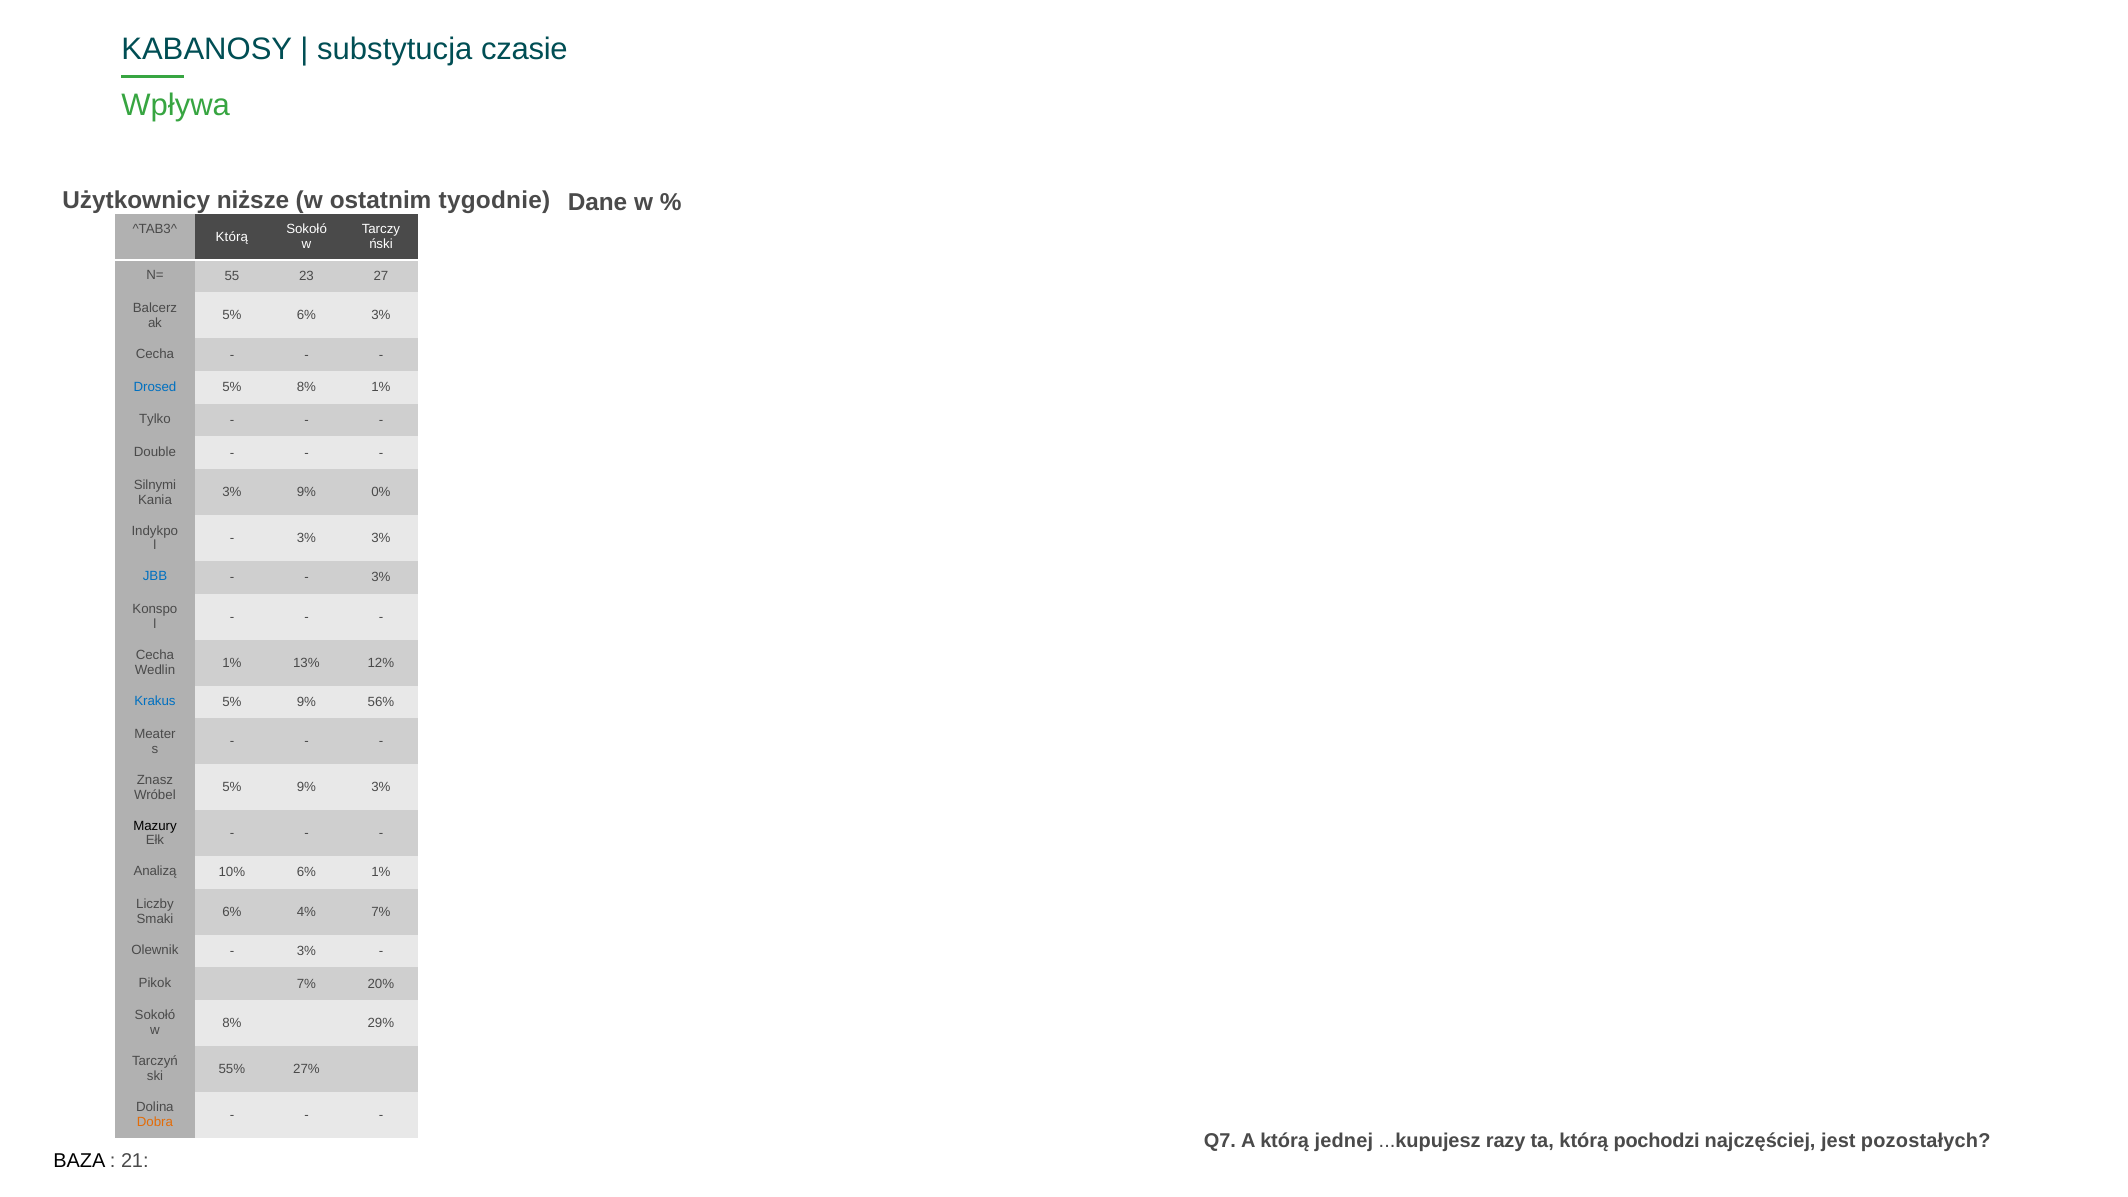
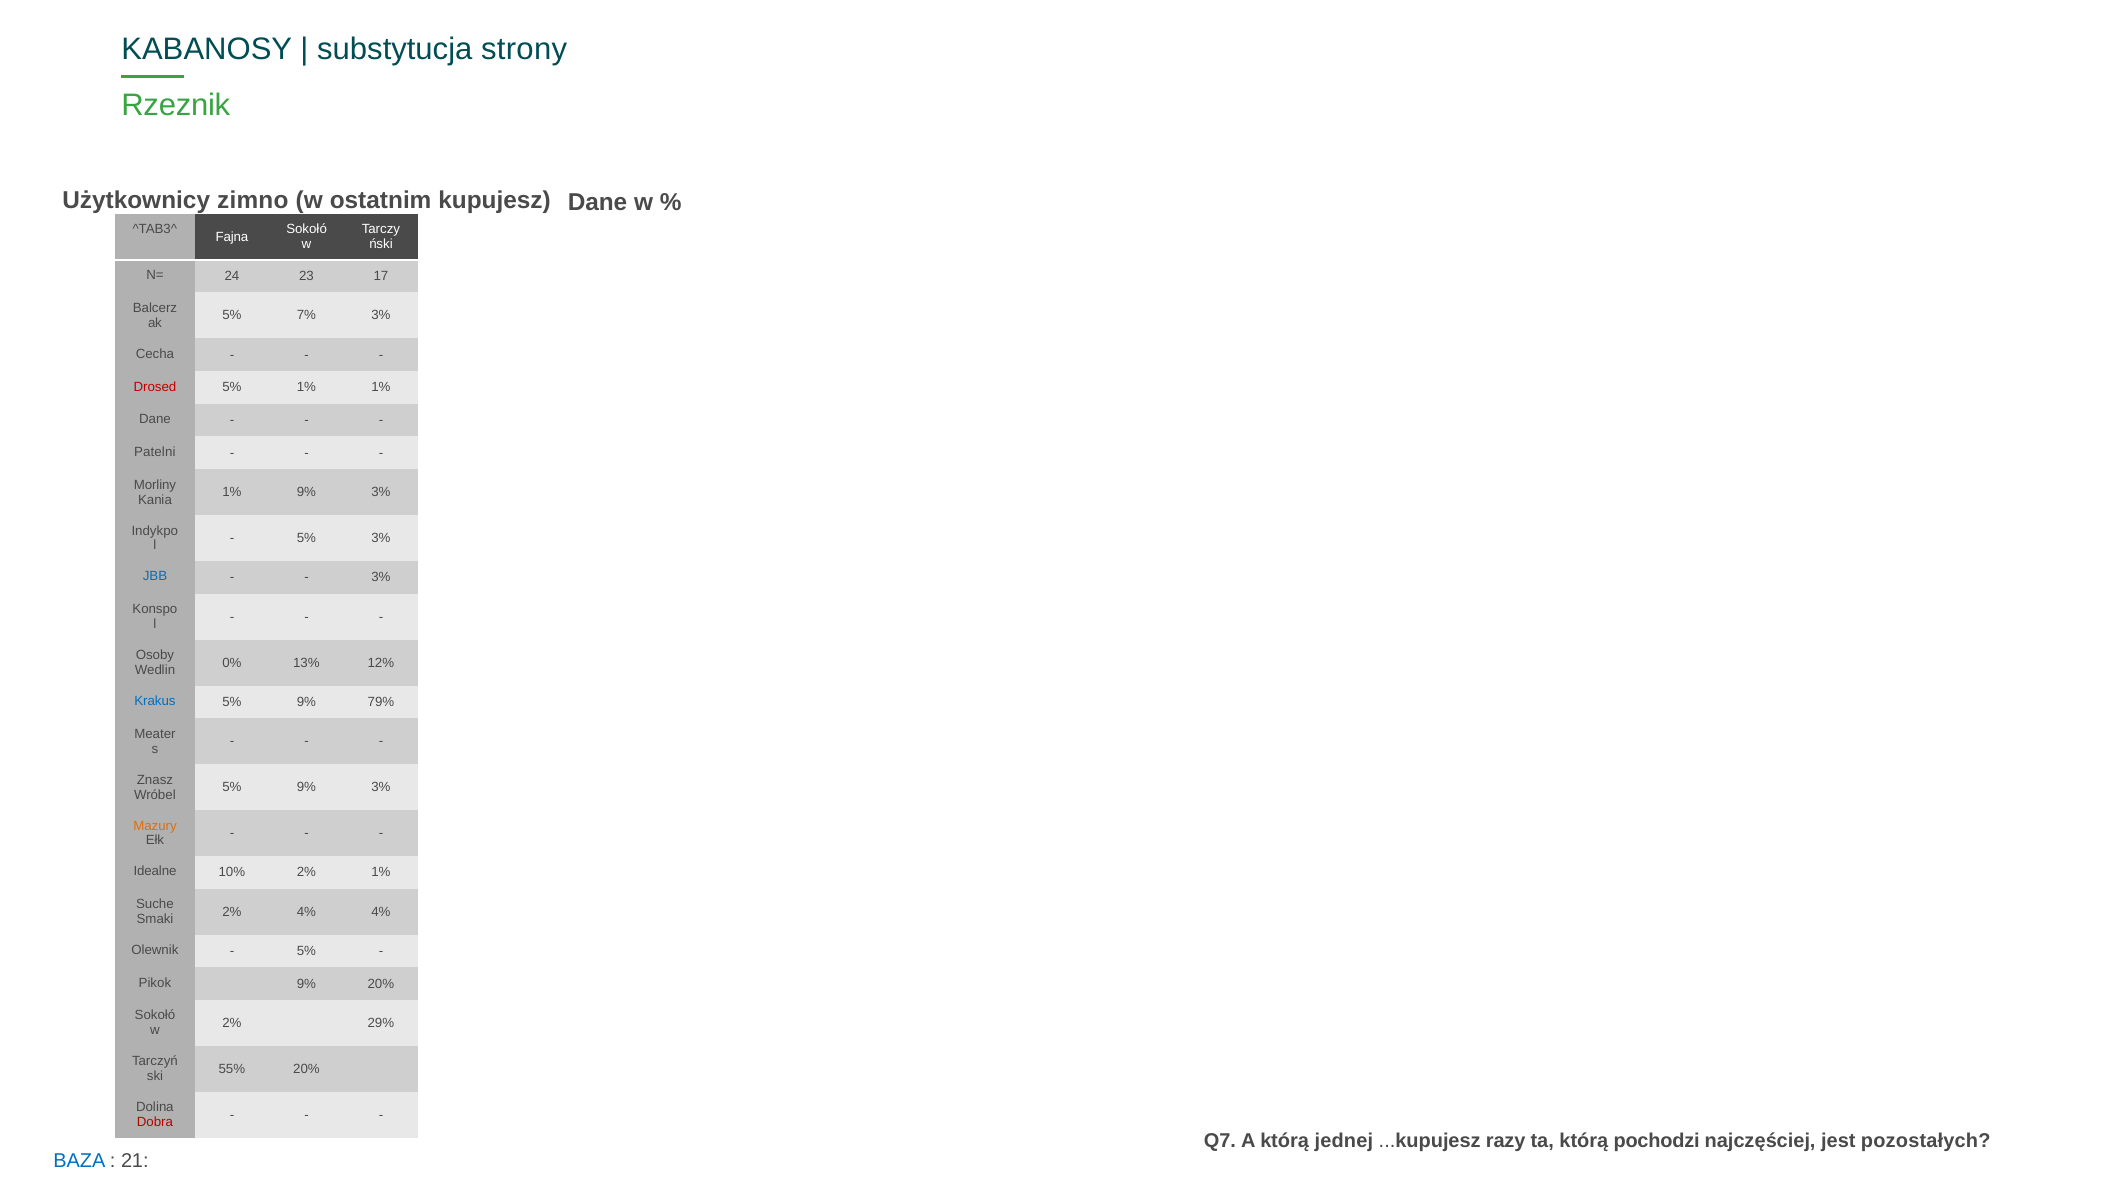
czasie: czasie -> strony
Wpływa: Wpływa -> Rzeznik
niższe: niższe -> zimno
tygodnie: tygodnie -> kupujesz
Którą at (232, 237): Którą -> Fajna
55: 55 -> 24
27: 27 -> 17
5% 6%: 6% -> 7%
Drosed colour: blue -> red
5% 8%: 8% -> 1%
Tylko at (155, 419): Tylko -> Dane
Double: Double -> Patelni
Silnymi: Silnymi -> Morliny
3% at (232, 492): 3% -> 1%
0% at (381, 492): 0% -> 3%
3% at (306, 538): 3% -> 5%
Cecha at (155, 655): Cecha -> Osoby
1% at (232, 663): 1% -> 0%
56%: 56% -> 79%
Mazury colour: black -> orange
Analizą: Analizą -> Idealne
10% 6%: 6% -> 2%
Liczby: Liczby -> Suche
6% at (232, 912): 6% -> 2%
4% 7%: 7% -> 4%
3% at (306, 951): 3% -> 5%
Pikok 7%: 7% -> 9%
8% at (232, 1023): 8% -> 2%
55% 27%: 27% -> 20%
Dobra colour: orange -> red
BAZA colour: black -> blue
